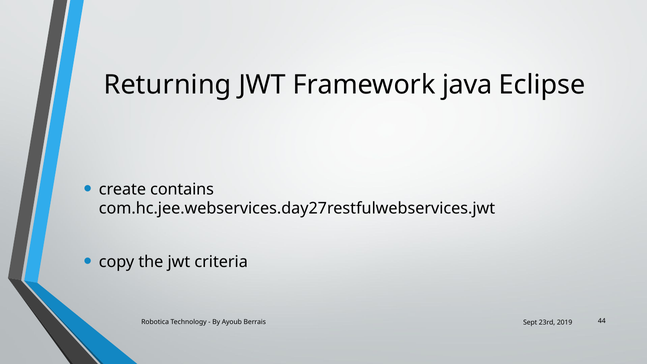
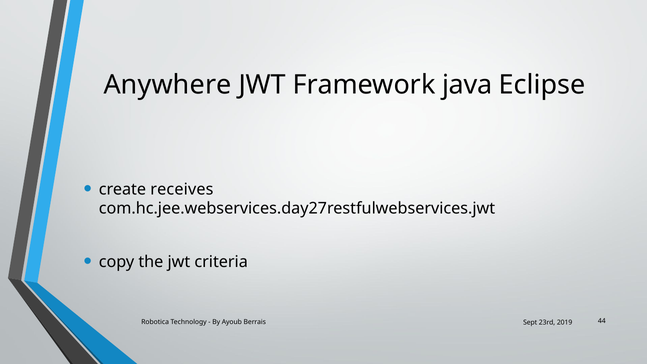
Returning: Returning -> Anywhere
contains: contains -> receives
